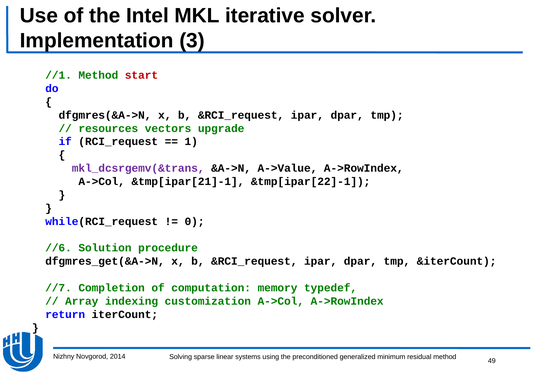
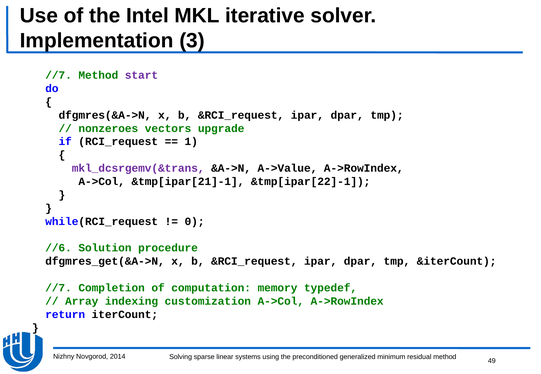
//1 at (59, 75): //1 -> //7
start colour: red -> purple
resources: resources -> nonzeroes
